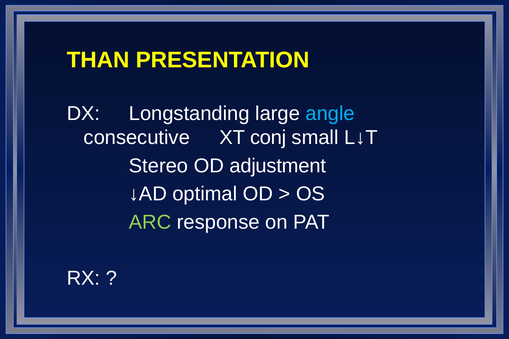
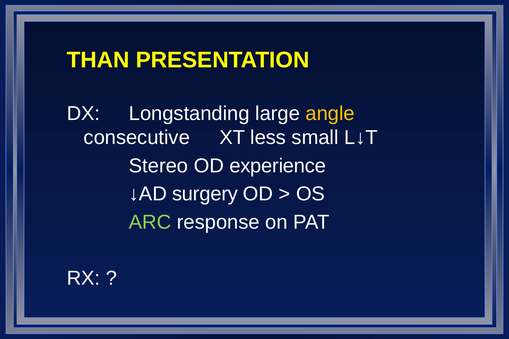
angle colour: light blue -> yellow
conj: conj -> less
adjustment: adjustment -> experience
optimal: optimal -> surgery
